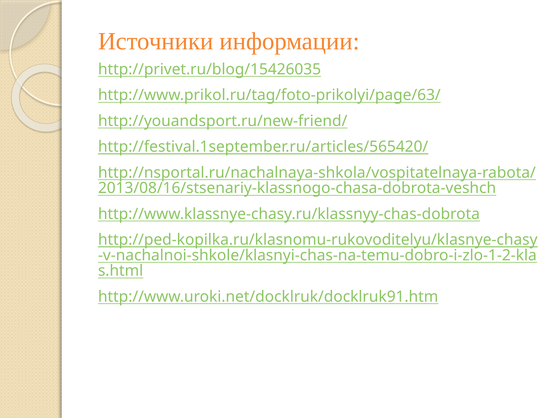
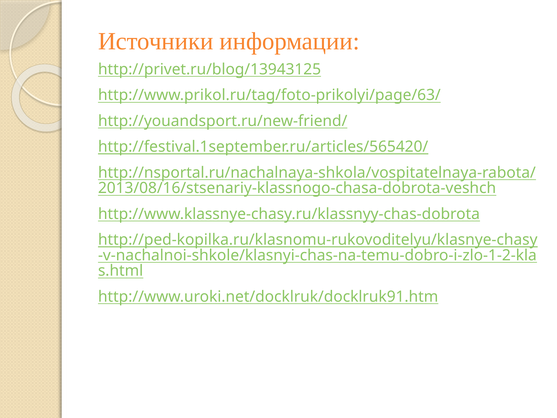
http://privet.ru/blog/15426035: http://privet.ru/blog/15426035 -> http://privet.ru/blog/13943125
